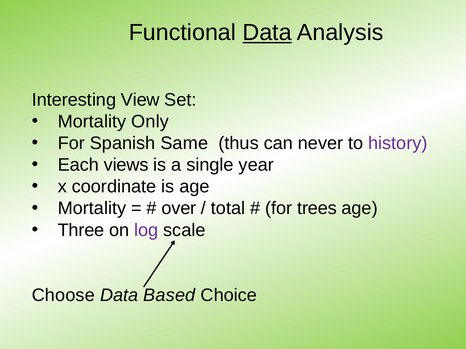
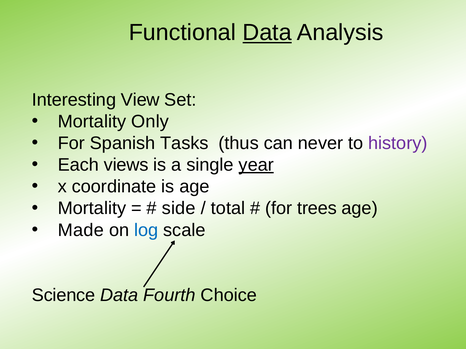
Same: Same -> Tasks
year underline: none -> present
over: over -> side
Three: Three -> Made
log colour: purple -> blue
Choose: Choose -> Science
Based: Based -> Fourth
